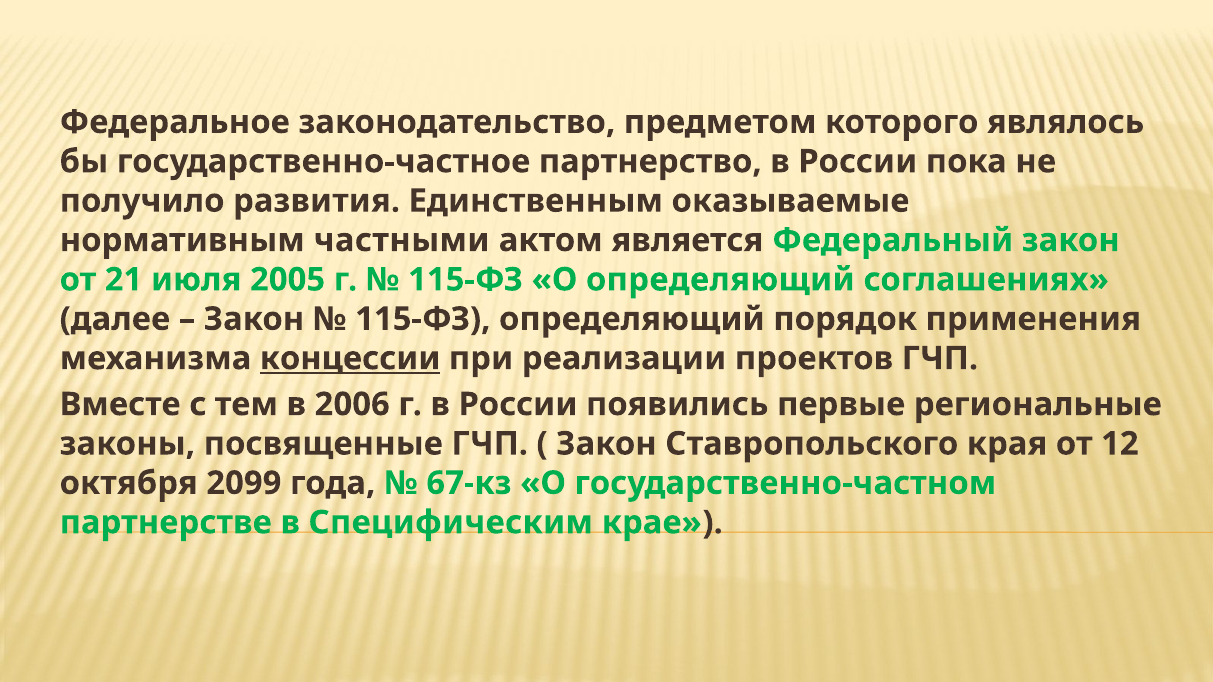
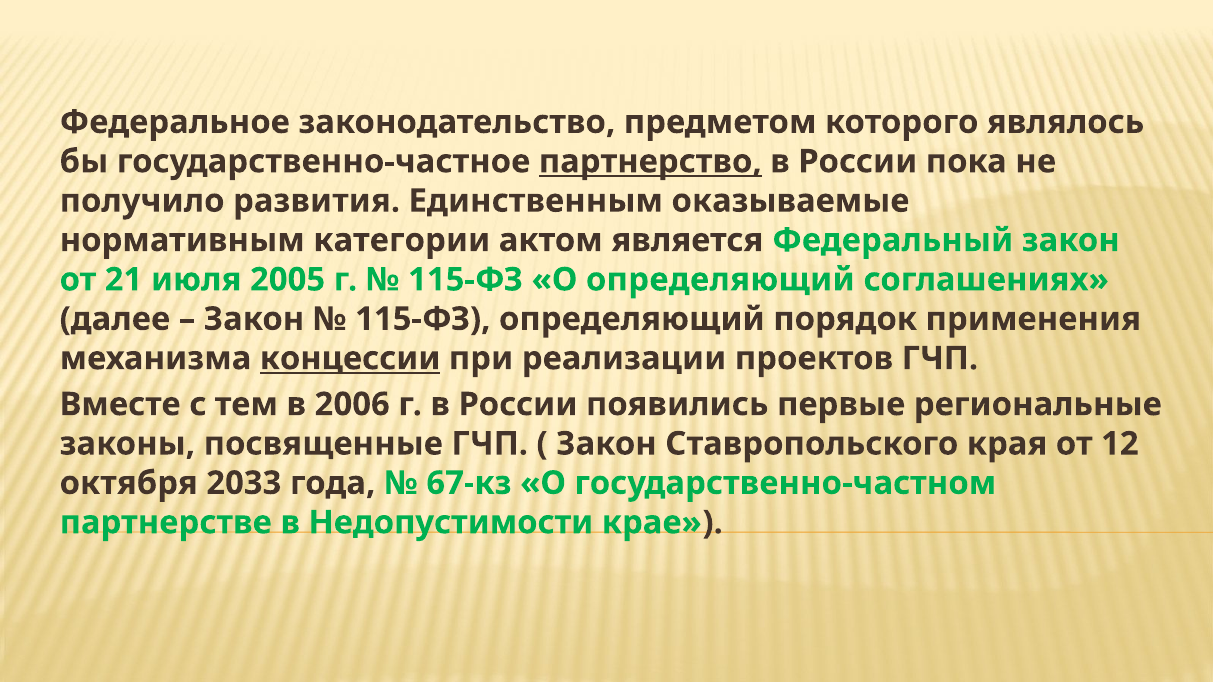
партнерство underline: none -> present
частными: частными -> категории
2099: 2099 -> 2033
Специфическим: Специфическим -> Недопустимости
